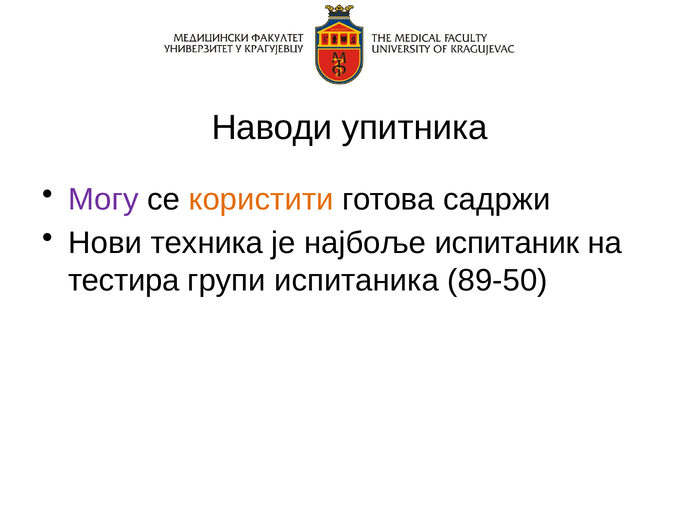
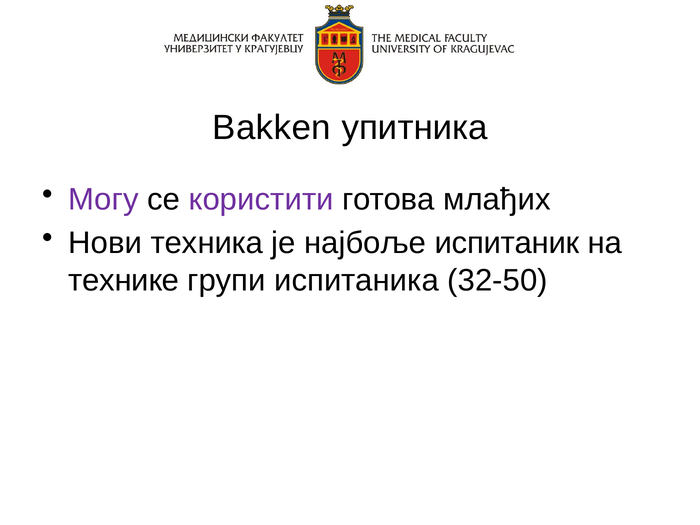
Наводи: Наводи -> Bakken
користити colour: orange -> purple
садржи: садржи -> млађих
тестира: тестира -> технике
89-50: 89-50 -> 32-50
